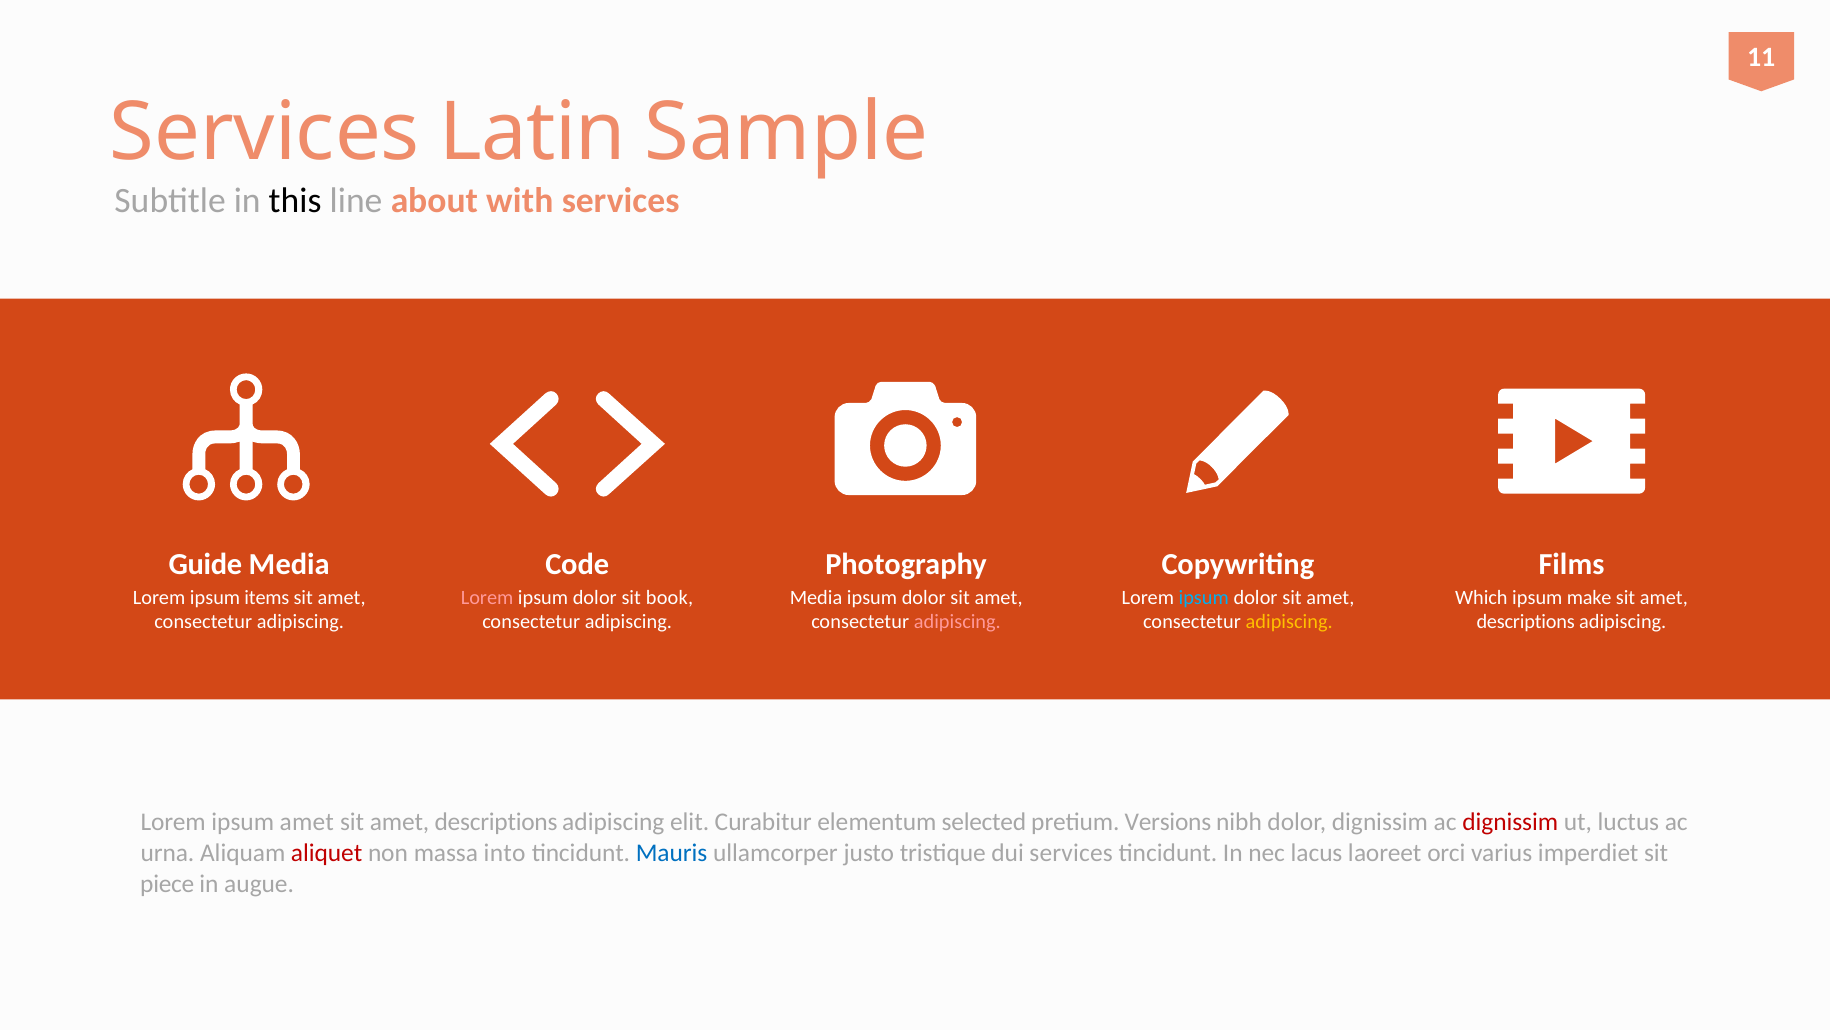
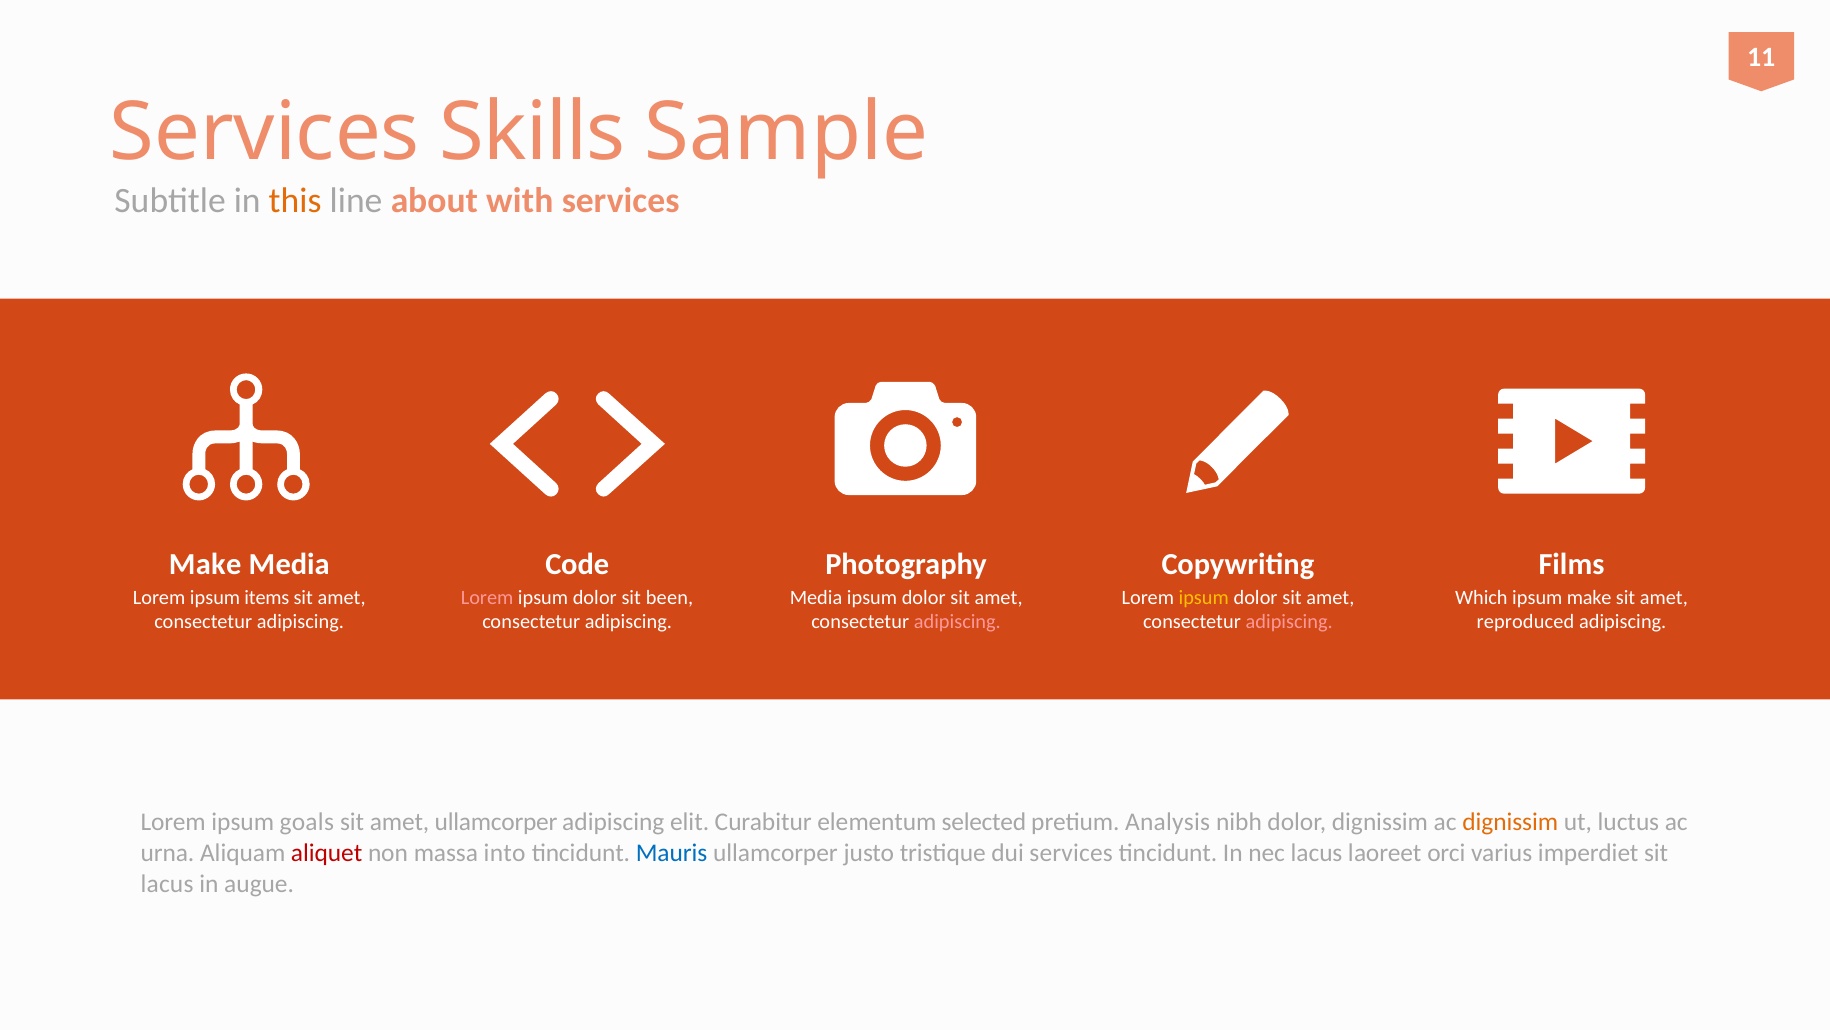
Latin: Latin -> Skills
this colour: black -> orange
Guide at (205, 564): Guide -> Make
book: book -> been
ipsum at (1204, 597) colour: light blue -> yellow
adipiscing at (1289, 622) colour: yellow -> pink
descriptions at (1526, 622): descriptions -> reproduced
ipsum amet: amet -> goals
descriptions at (496, 822): descriptions -> ullamcorper
Versions: Versions -> Analysis
dignissim at (1510, 822) colour: red -> orange
piece at (167, 883): piece -> lacus
